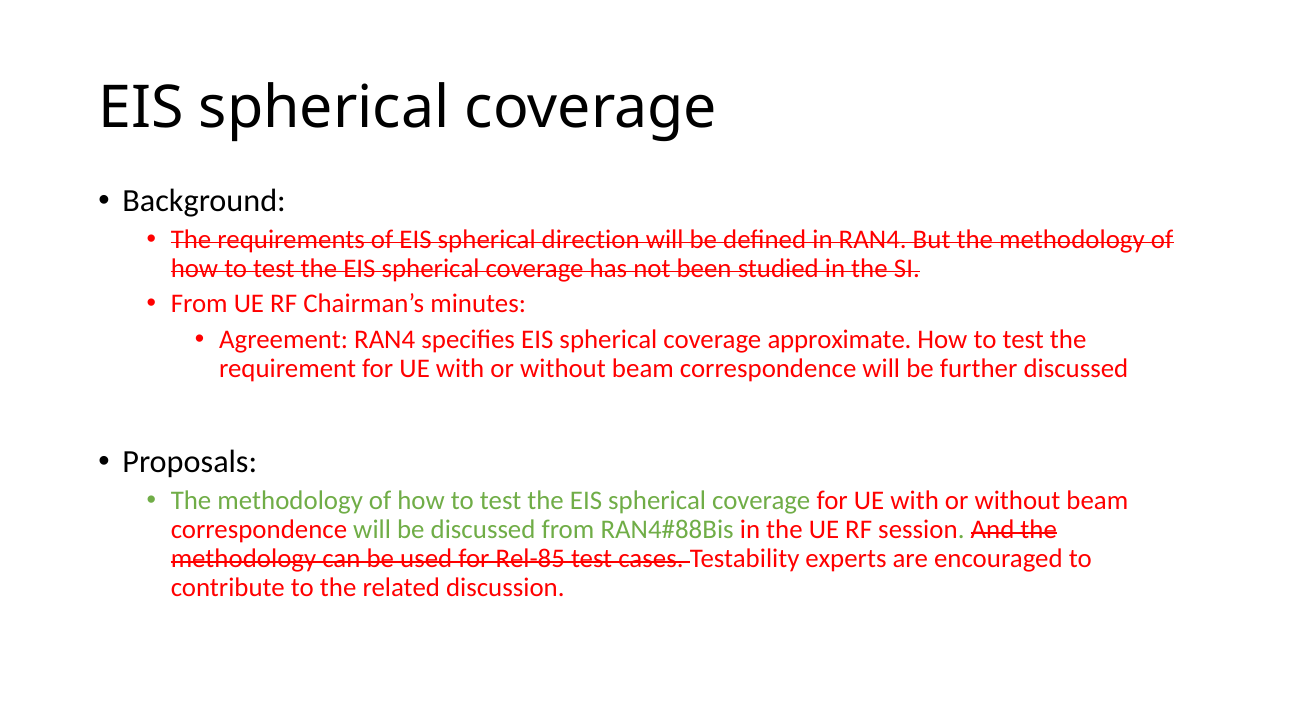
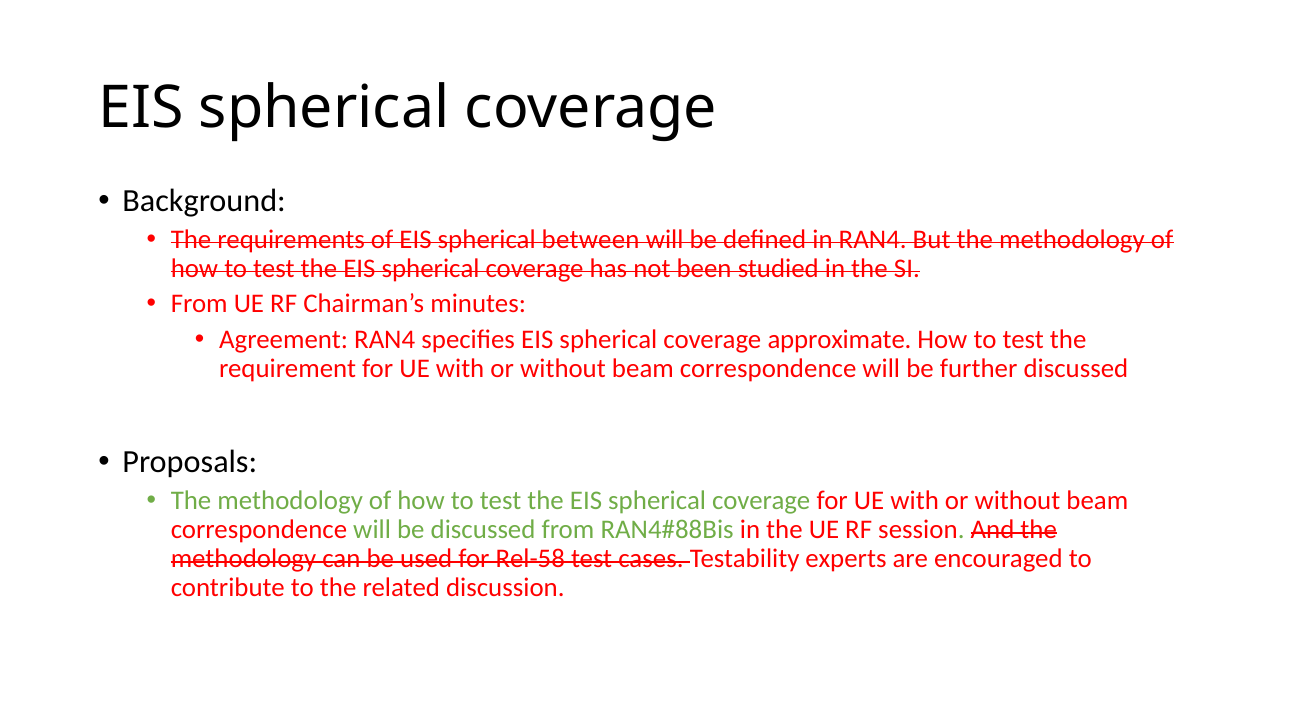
direction: direction -> between
Rel-85: Rel-85 -> Rel-58
